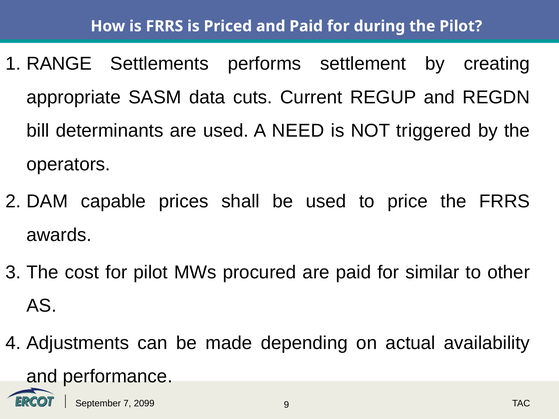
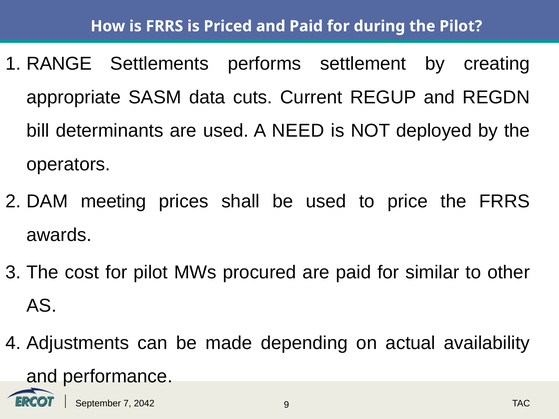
triggered: triggered -> deployed
capable: capable -> meeting
2099: 2099 -> 2042
